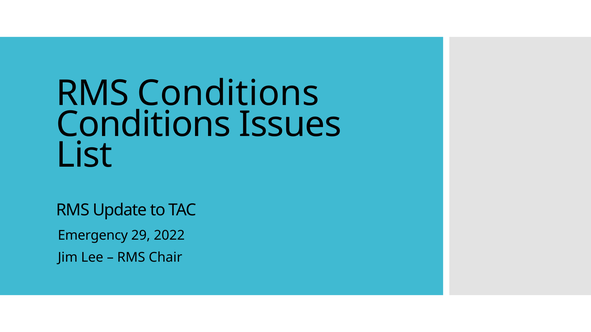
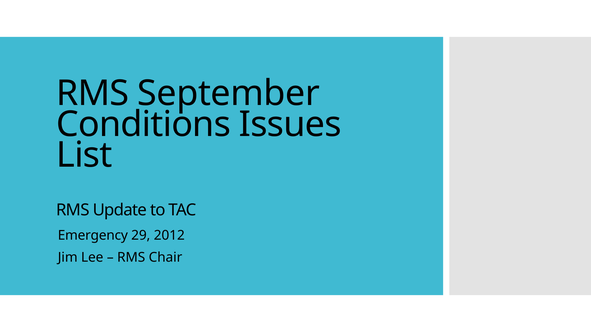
RMS Conditions: Conditions -> September
2022: 2022 -> 2012
